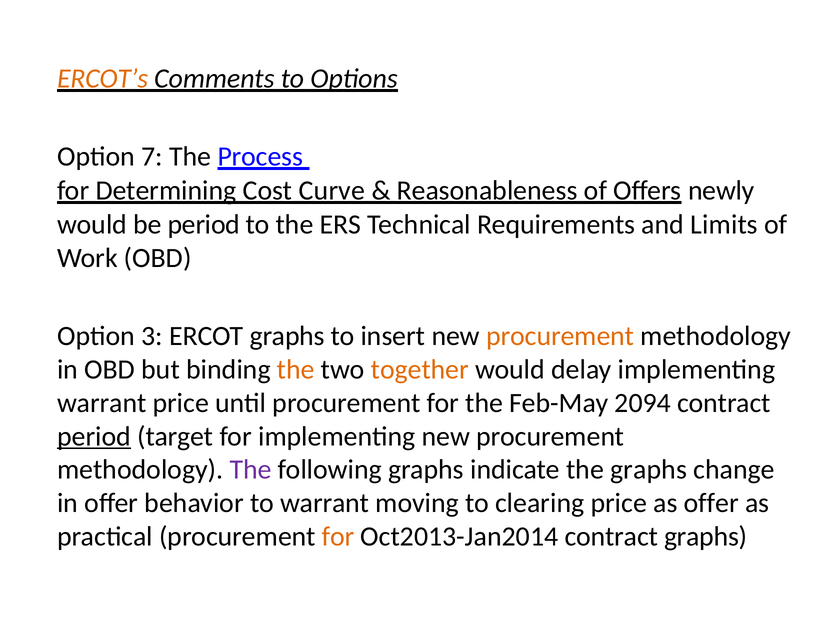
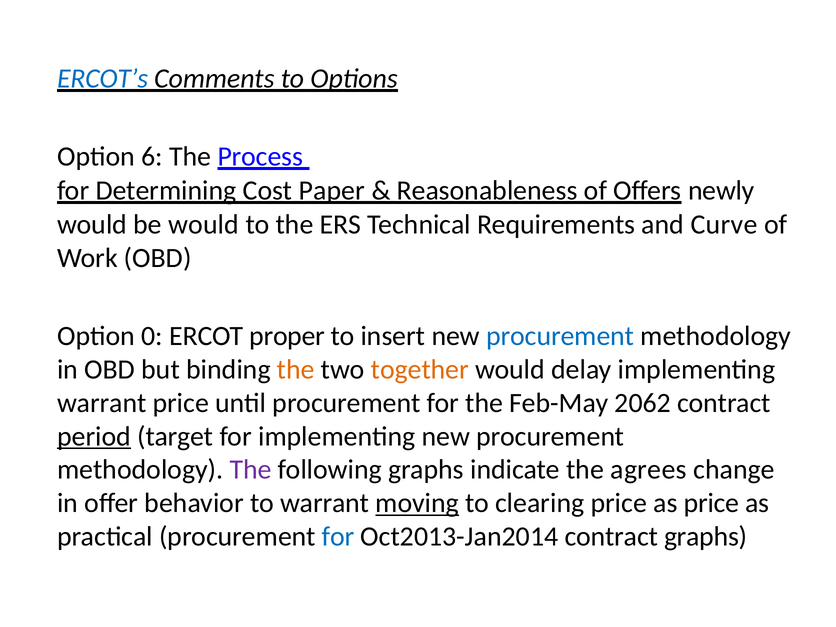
ERCOT’s colour: orange -> blue
7: 7 -> 6
Curve: Curve -> Paper
be period: period -> would
Limits: Limits -> Curve
3: 3 -> 0
ERCOT graphs: graphs -> proper
procurement at (560, 336) colour: orange -> blue
2094: 2094 -> 2062
the graphs: graphs -> agrees
moving underline: none -> present
as offer: offer -> price
for at (338, 537) colour: orange -> blue
